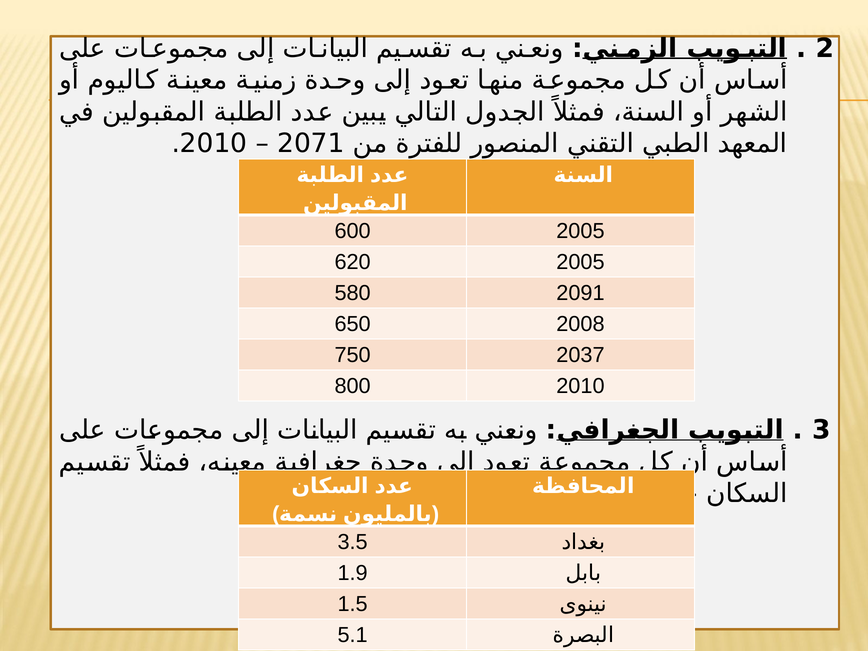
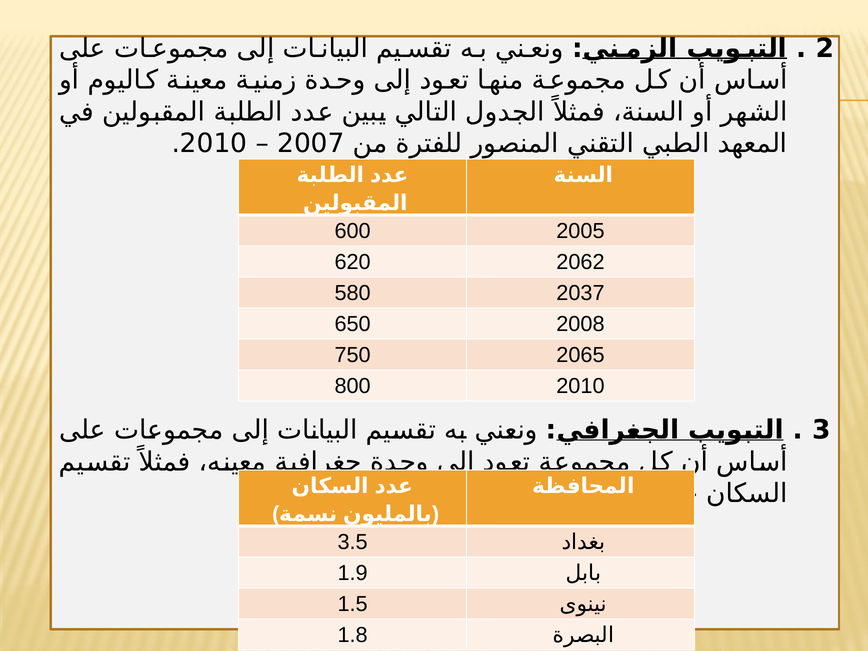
2071: 2071 -> 2007
620 2005: 2005 -> 2062
2091: 2091 -> 2037
2037: 2037 -> 2065
5.1: 5.1 -> 1.8
